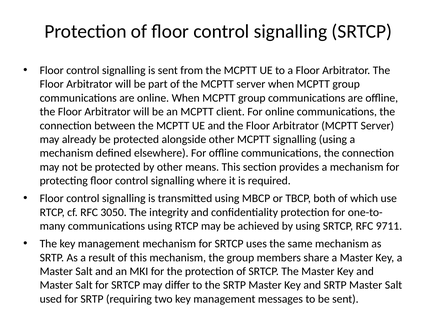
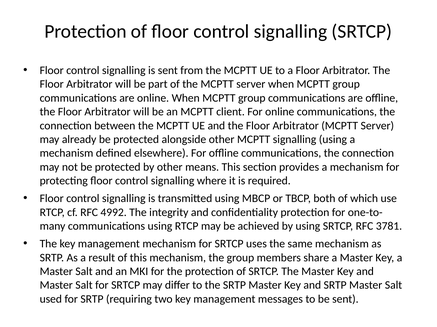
3050: 3050 -> 4992
9711: 9711 -> 3781
